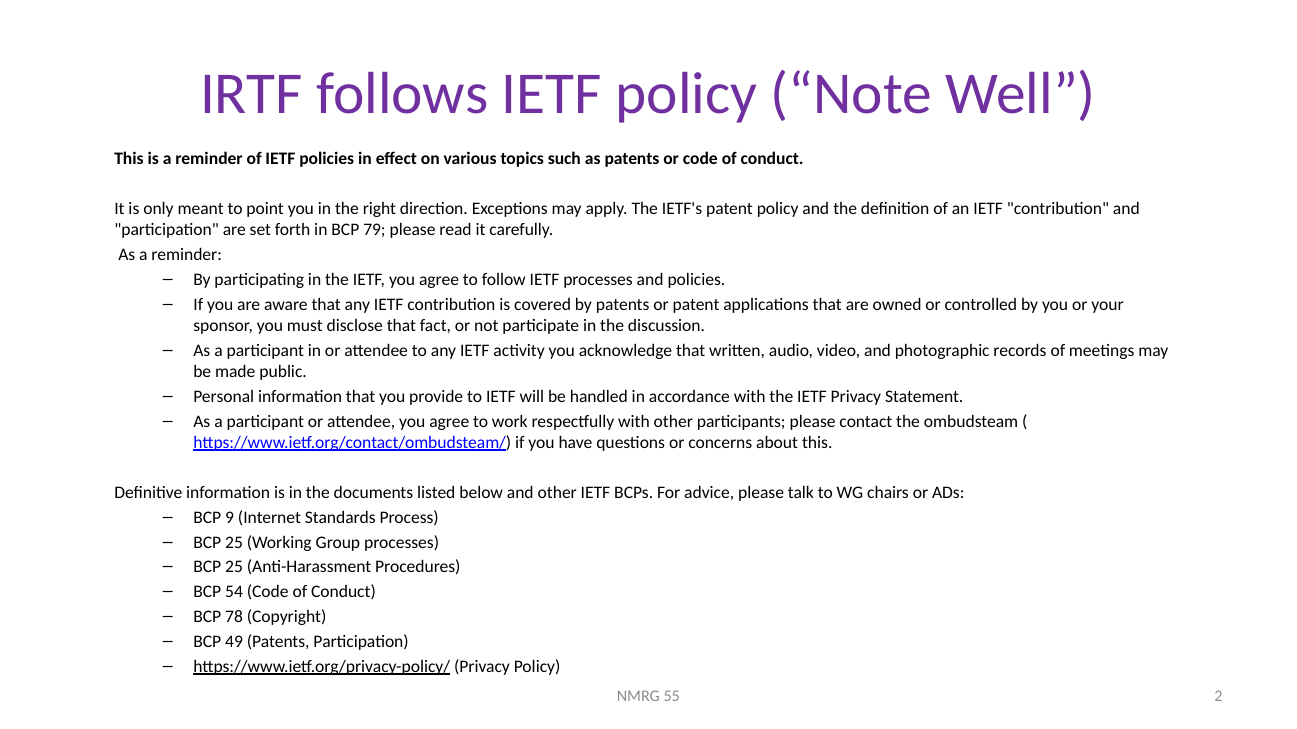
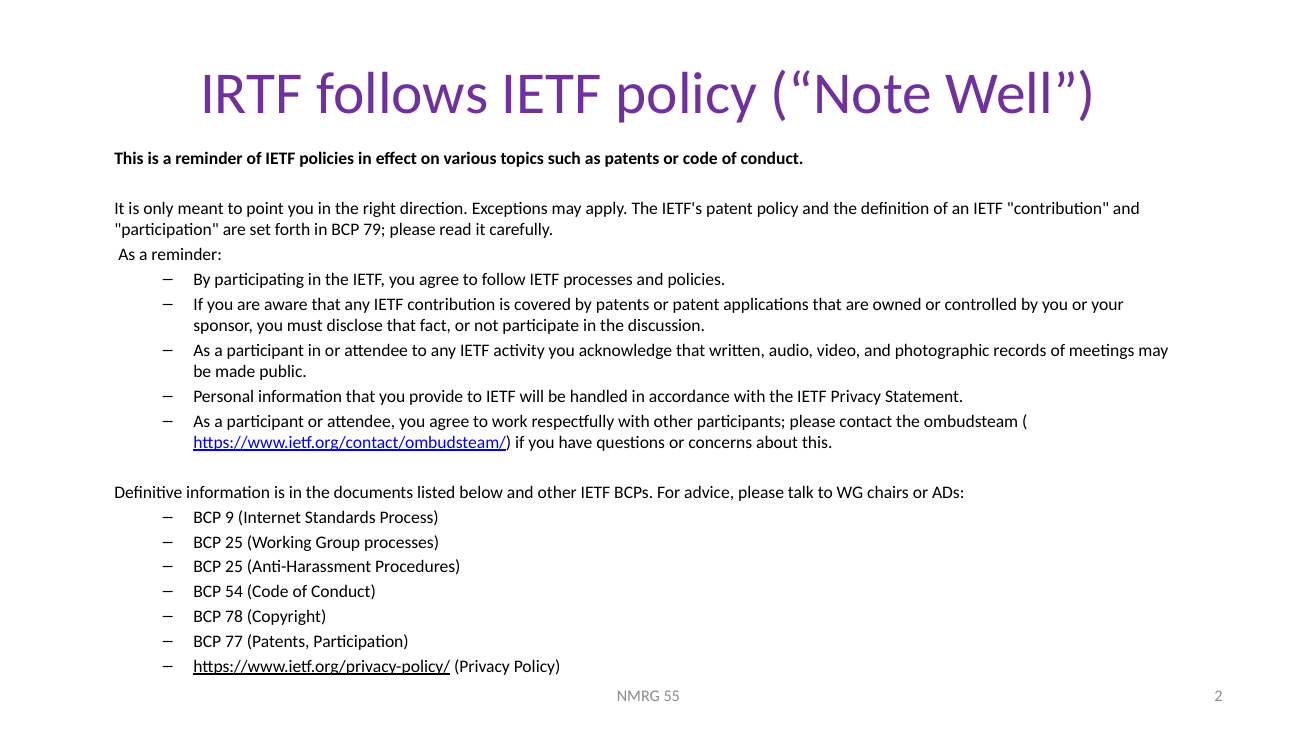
49: 49 -> 77
